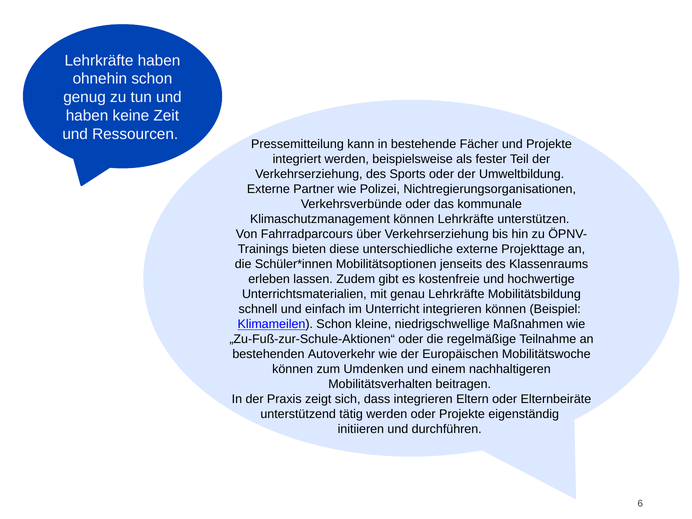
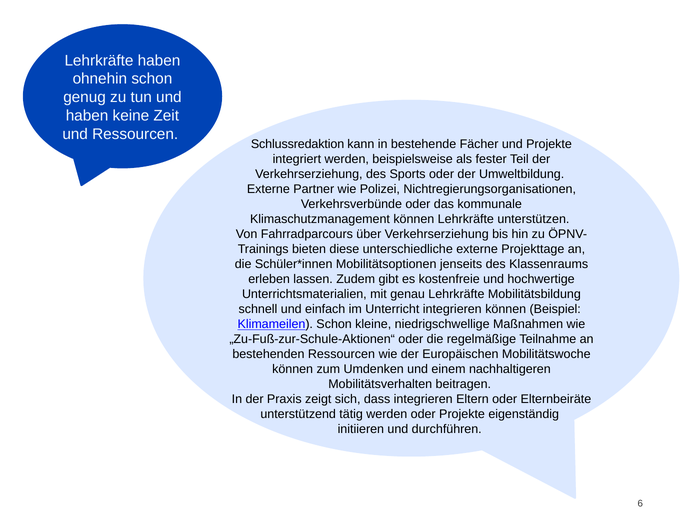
Pressemitteilung: Pressemitteilung -> Schlussredaktion
bestehenden Autoverkehr: Autoverkehr -> Ressourcen
